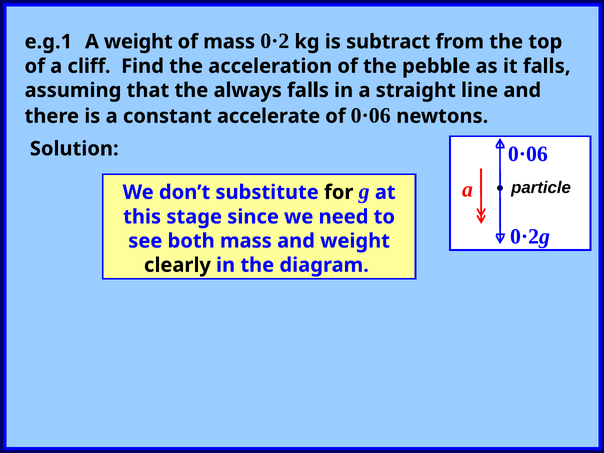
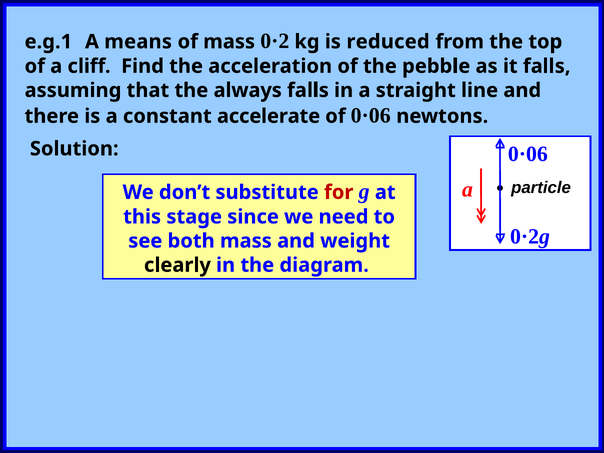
A weight: weight -> means
subtract: subtract -> reduced
for colour: black -> red
